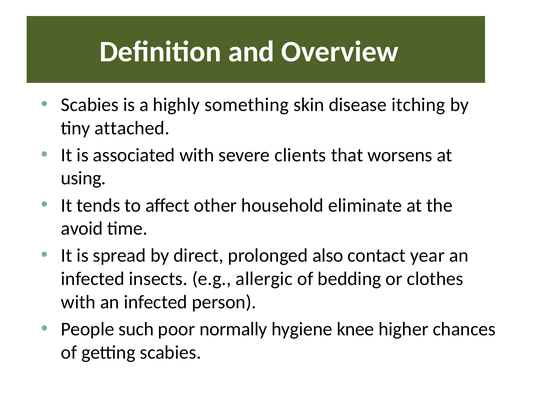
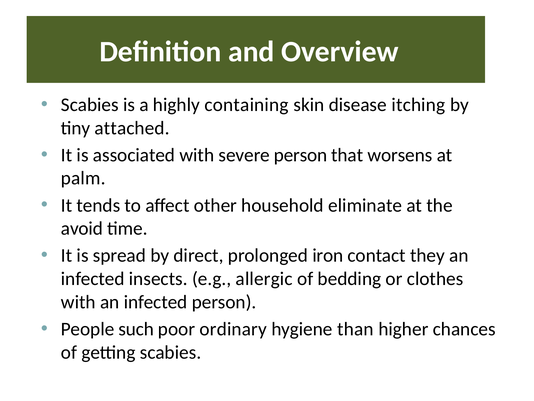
something: something -> containing
severe clients: clients -> person
using: using -> palm
also: also -> iron
year: year -> they
normally: normally -> ordinary
knee: knee -> than
